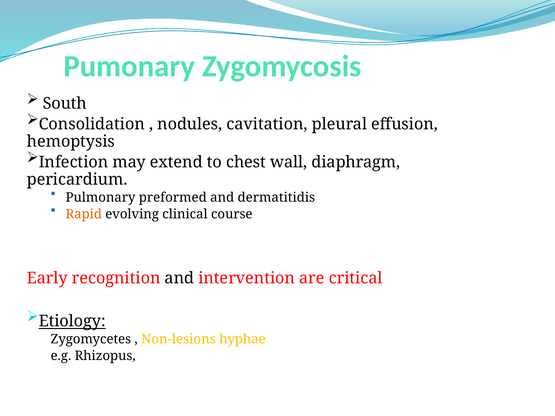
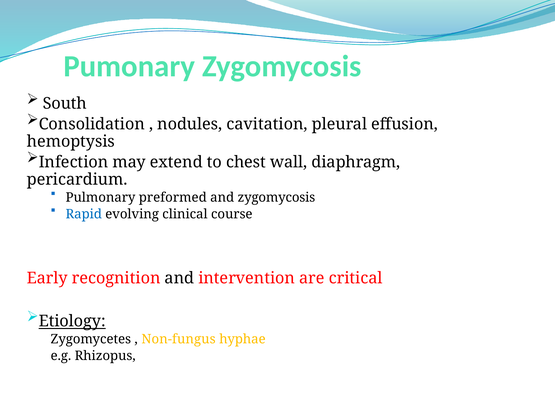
and dermatitidis: dermatitidis -> zygomycosis
Rapid colour: orange -> blue
Non-lesions: Non-lesions -> Non-fungus
